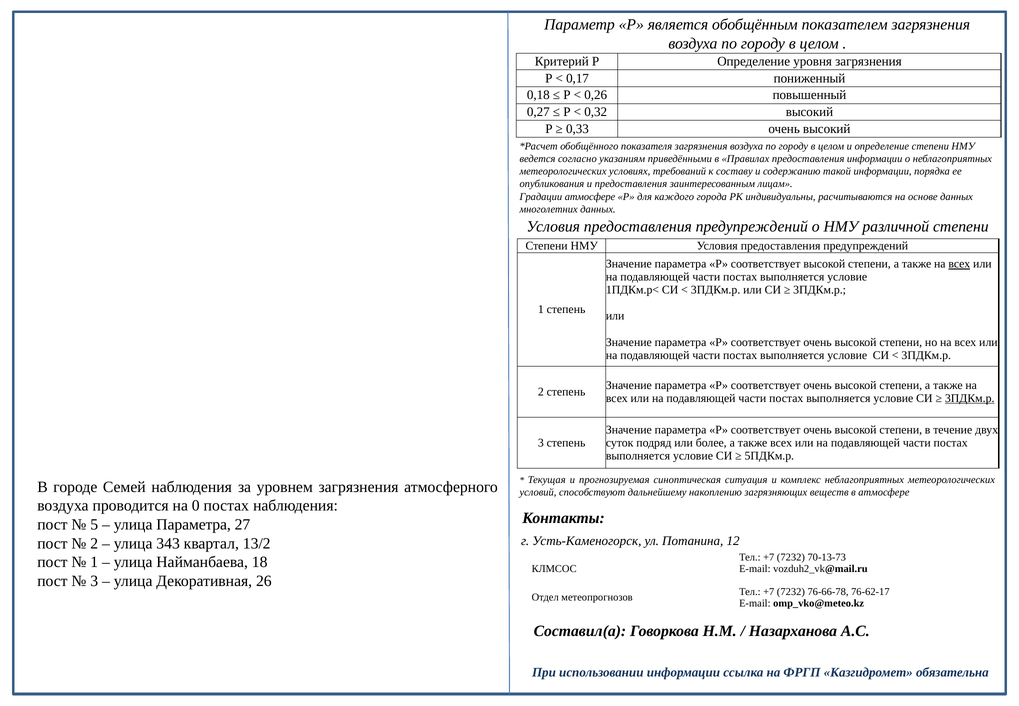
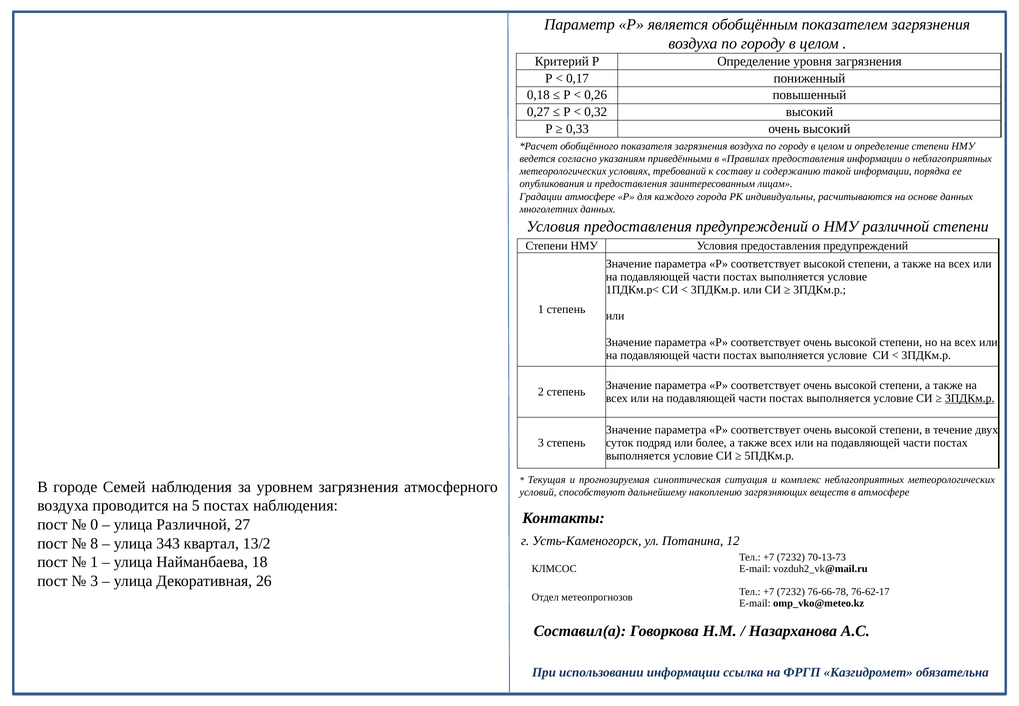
всех at (959, 264) underline: present -> none
0: 0 -> 5
5: 5 -> 0
улица Параметра: Параметра -> Различной
2 at (94, 543): 2 -> 8
